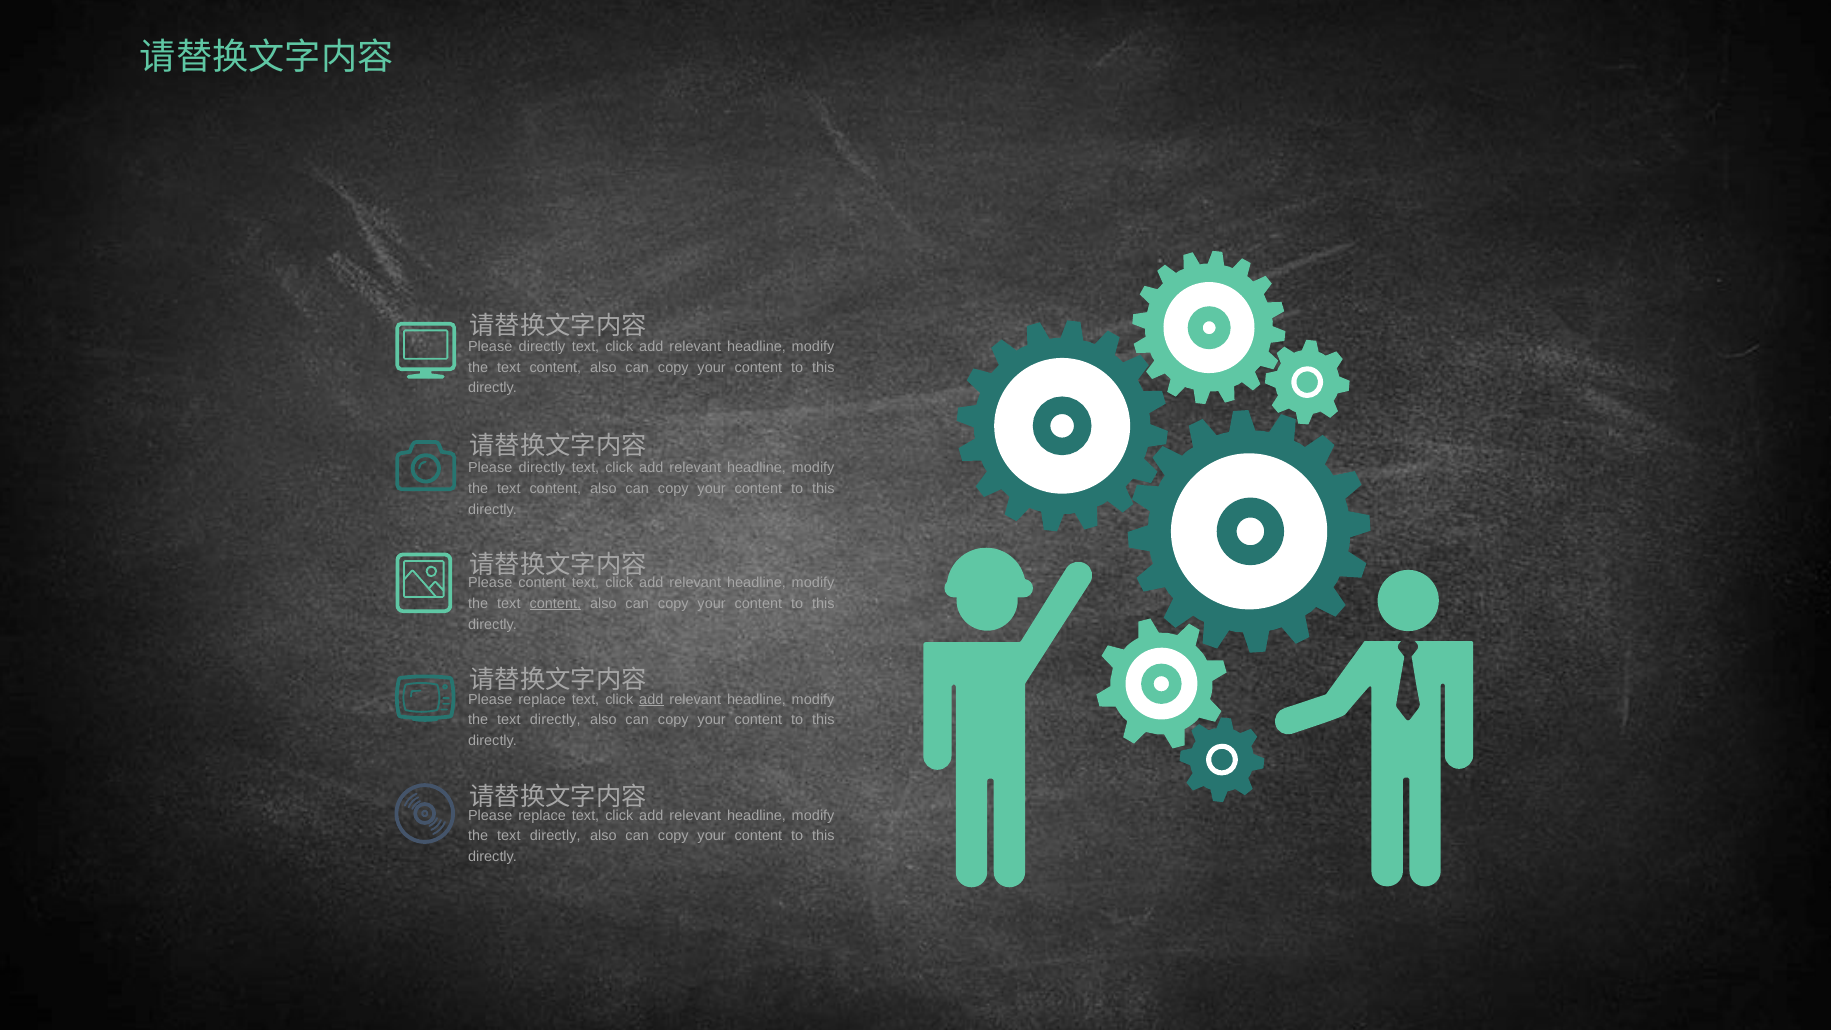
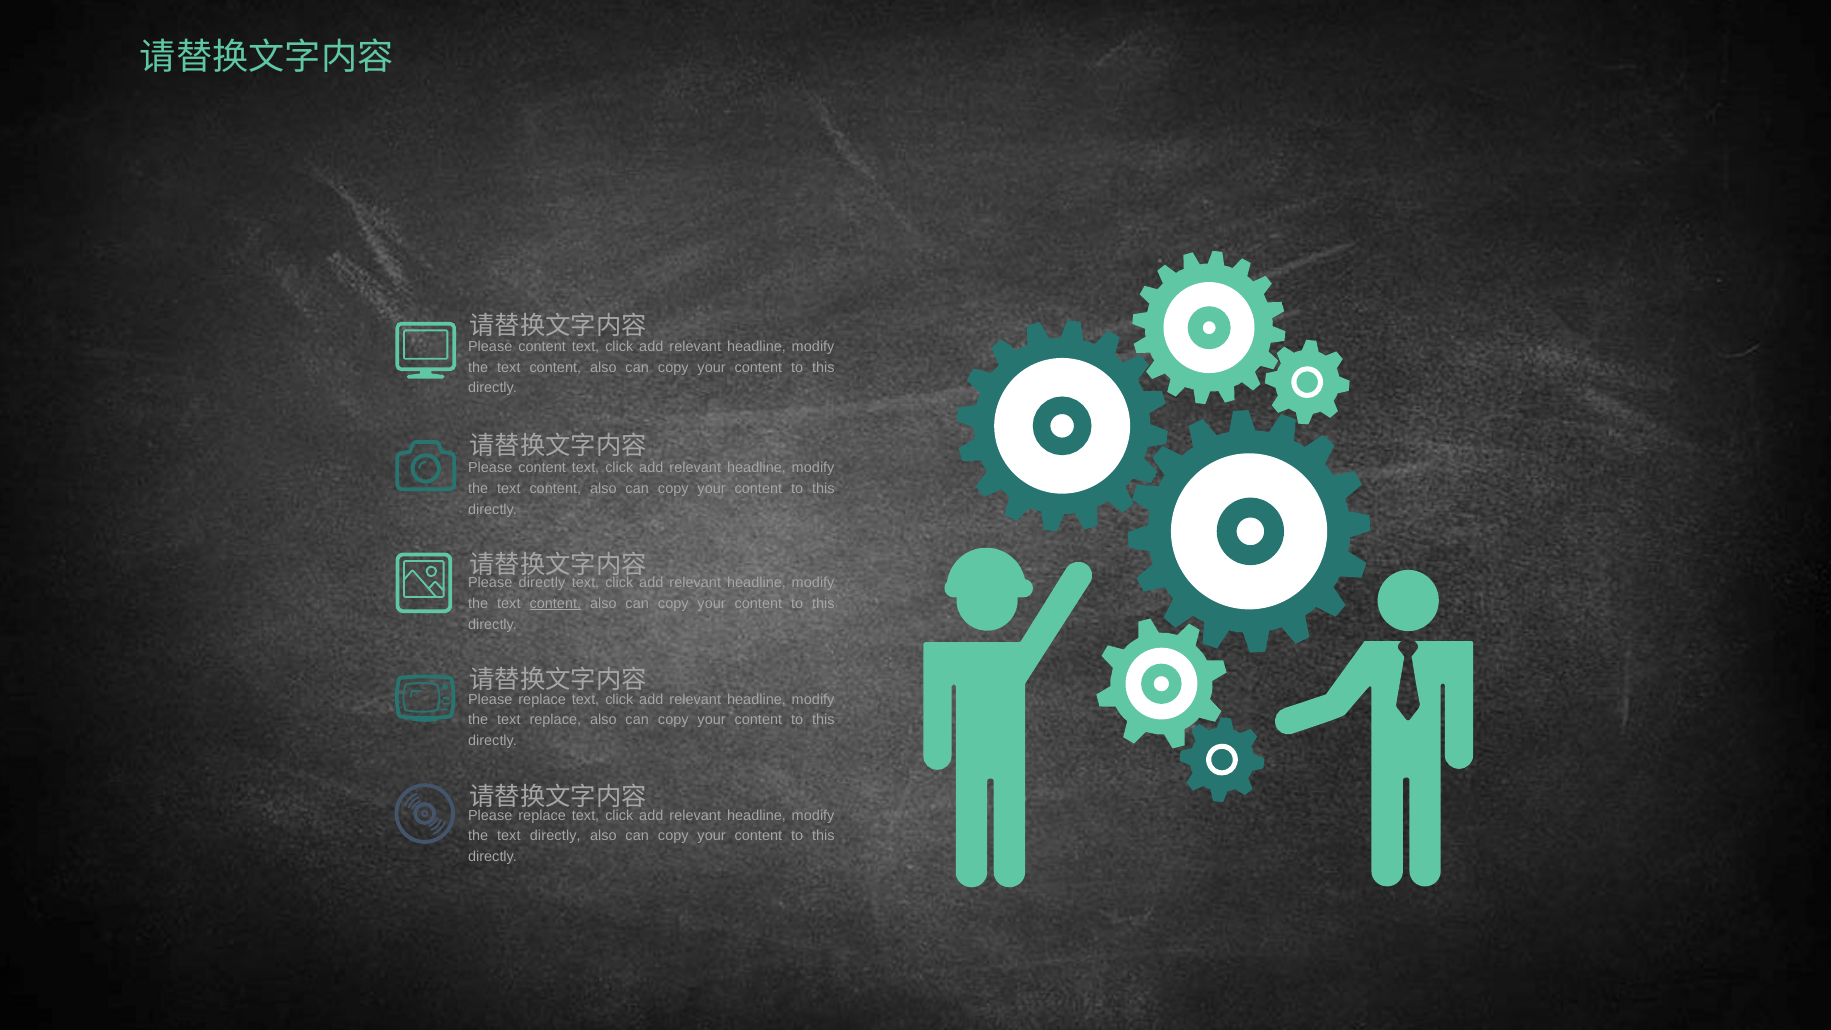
directly at (542, 347): directly -> content
directly at (542, 468): directly -> content
Please content: content -> directly
add at (651, 699) underline: present -> none
directly at (555, 720): directly -> replace
